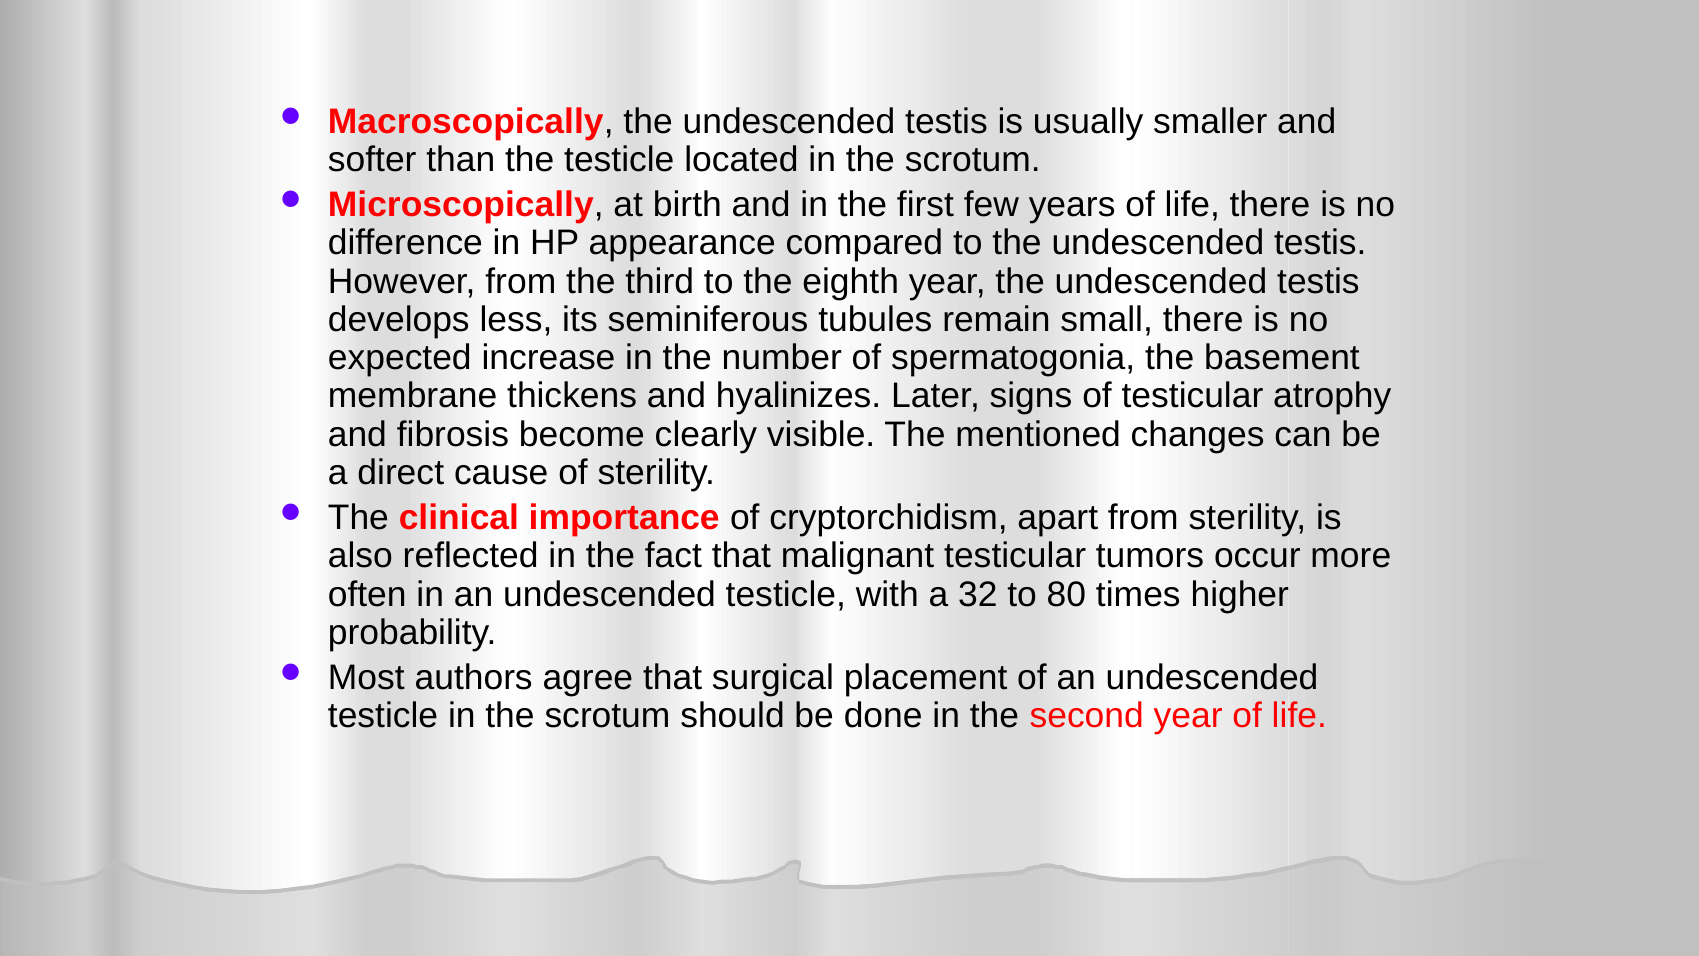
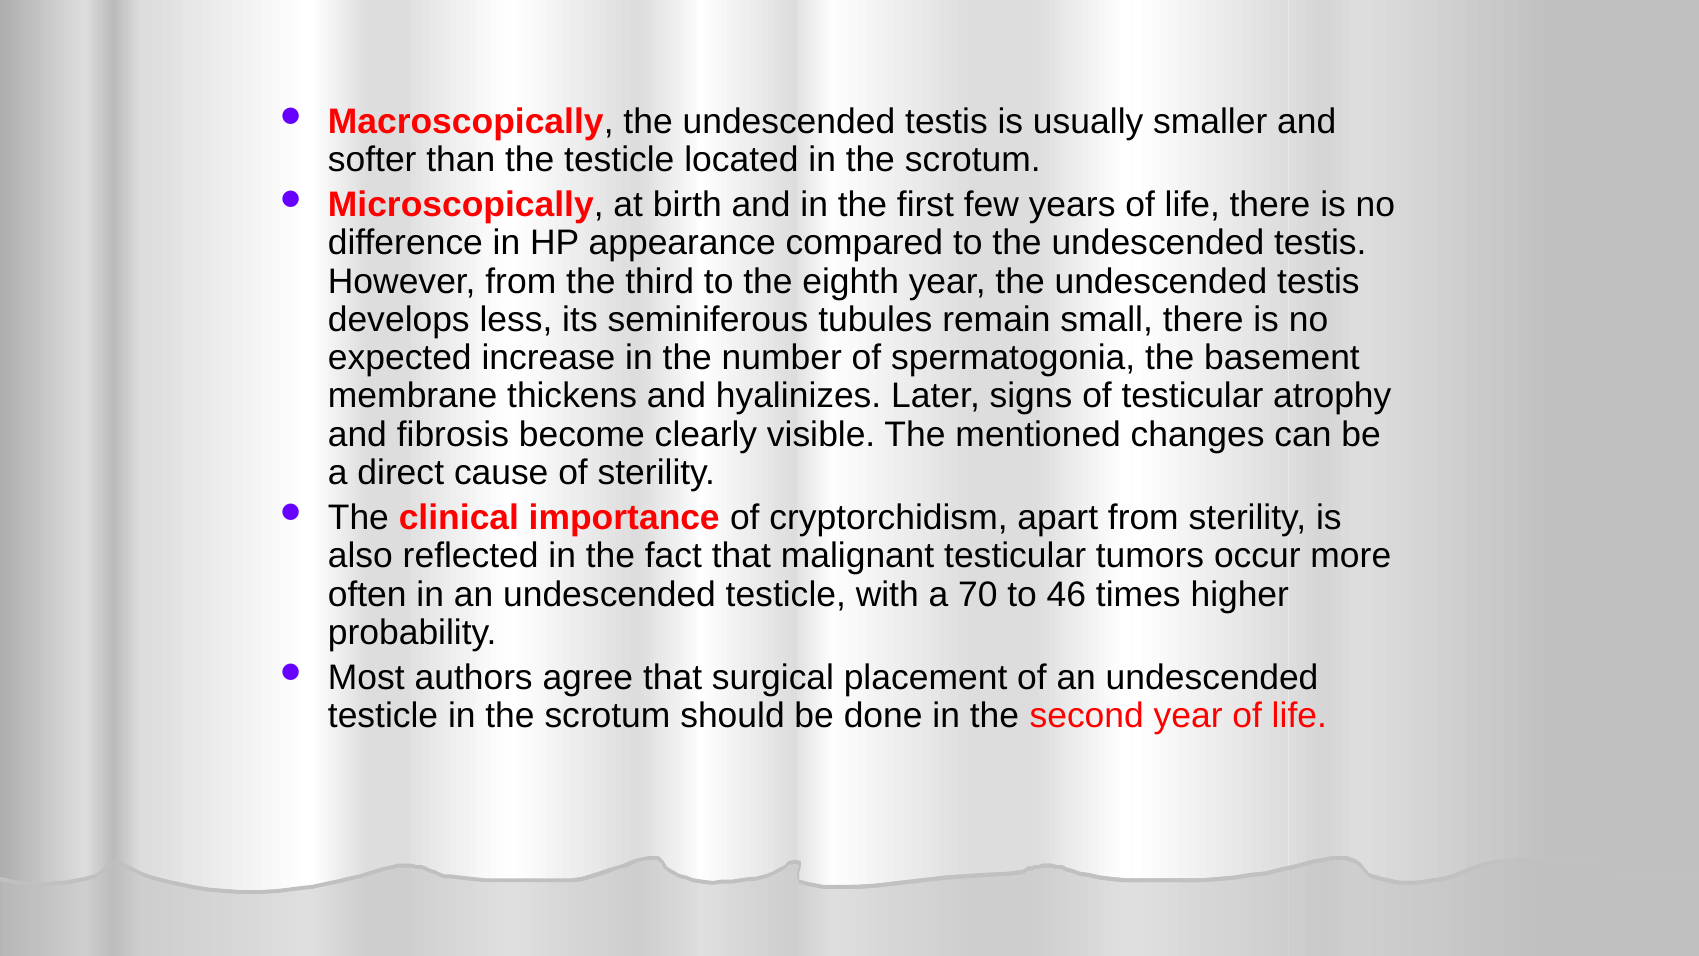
32: 32 -> 70
80: 80 -> 46
